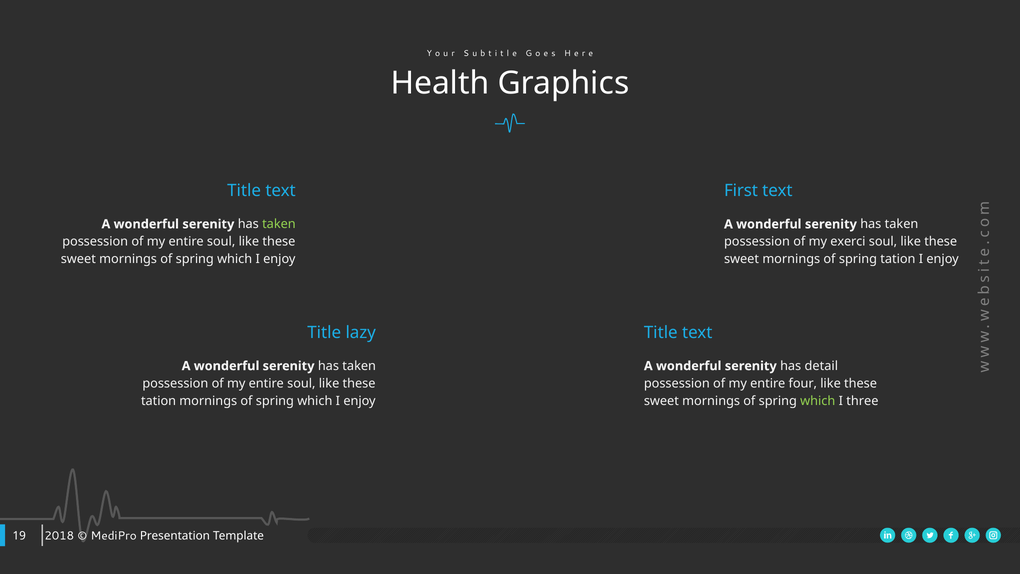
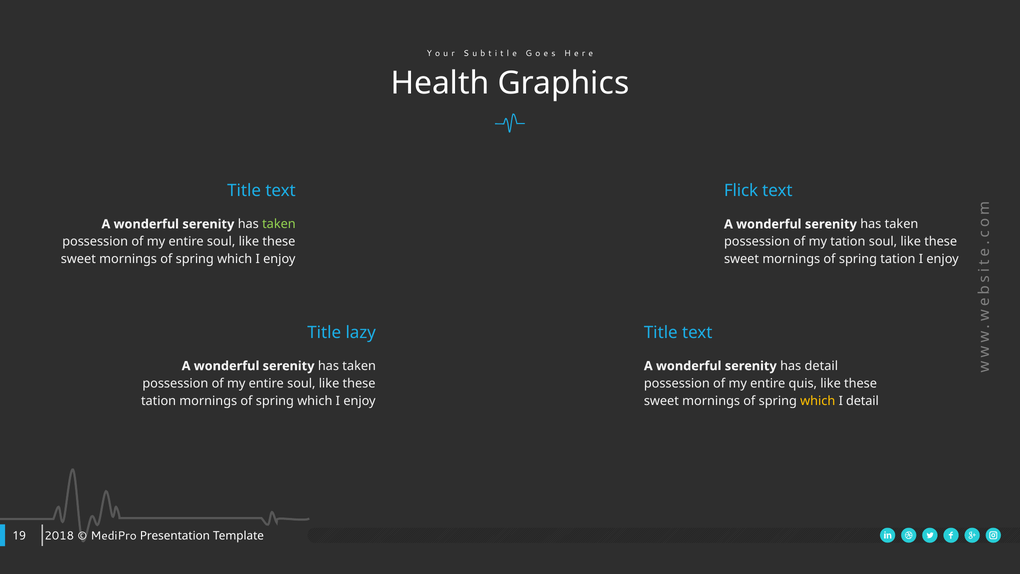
First: First -> Flick
my exerci: exerci -> tation
four: four -> quis
which at (818, 401) colour: light green -> yellow
I three: three -> detail
